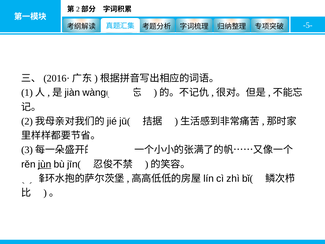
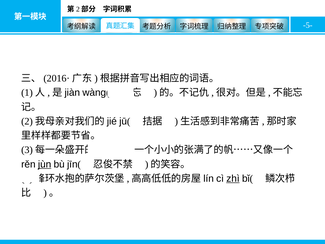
zhì underline: none -> present
